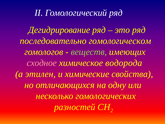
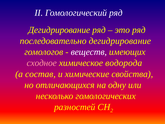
последовательно гомологическом: гомологическом -> дегидрирование
веществ colour: light green -> white
этилен: этилен -> состав
